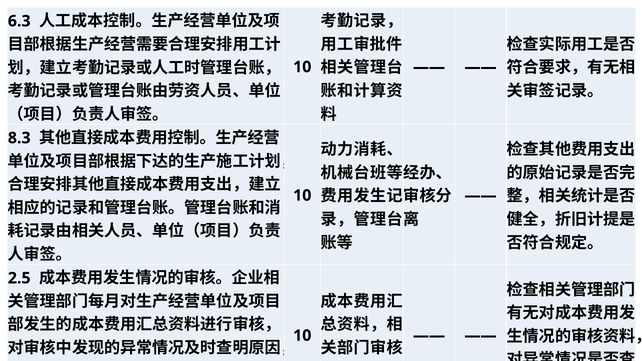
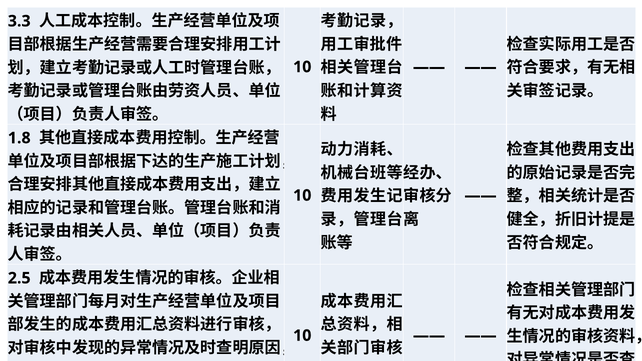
6.3: 6.3 -> 3.3
8.3: 8.3 -> 1.8
